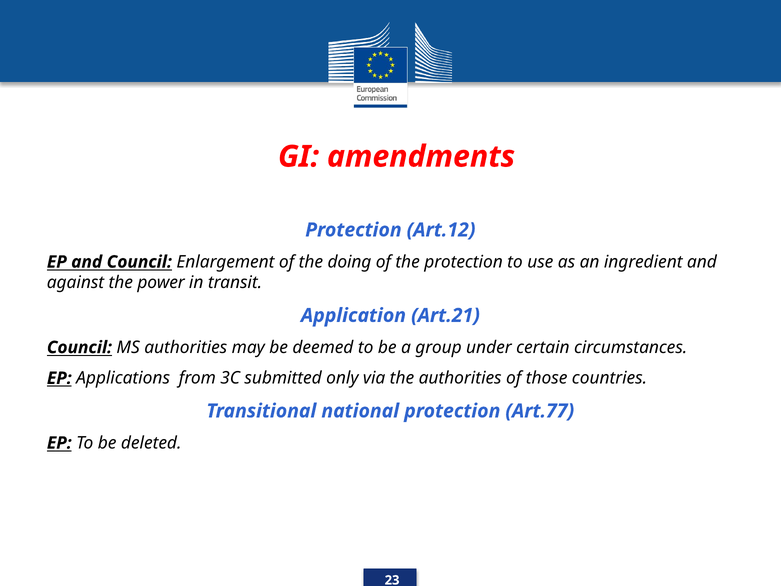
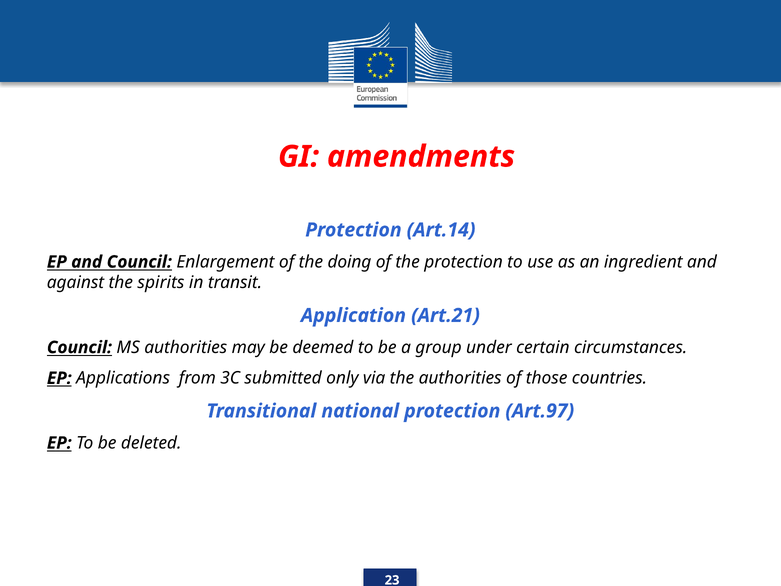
Art.12: Art.12 -> Art.14
power: power -> spirits
Art.77: Art.77 -> Art.97
